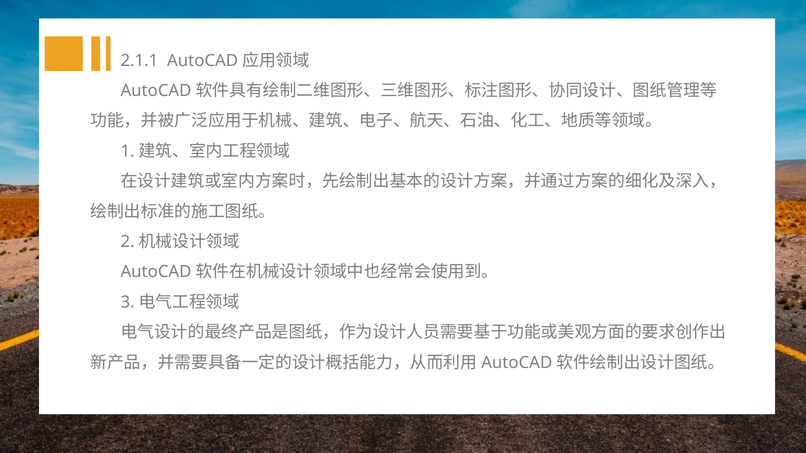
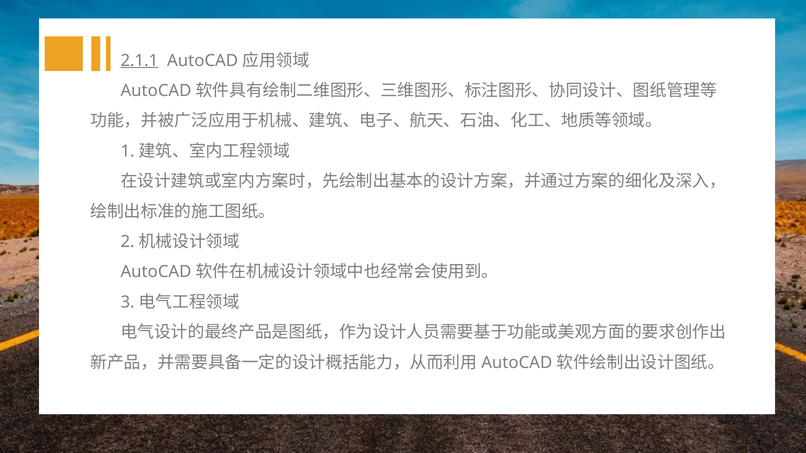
2.1.1 underline: none -> present
